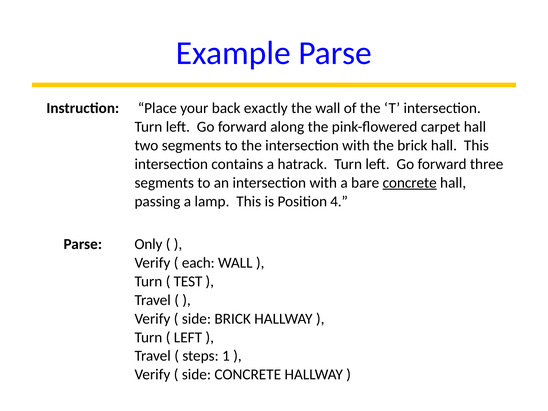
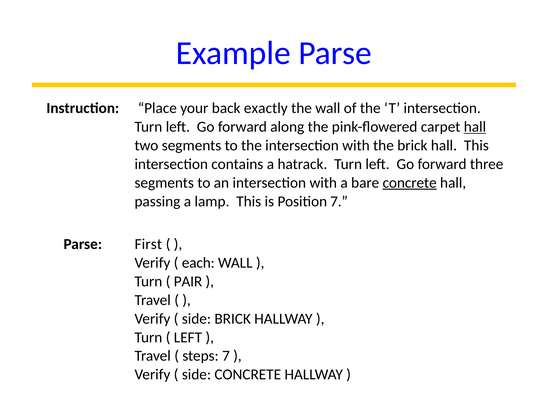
hall at (475, 127) underline: none -> present
Position 4: 4 -> 7
Only: Only -> First
TEST: TEST -> PAIR
steps 1: 1 -> 7
